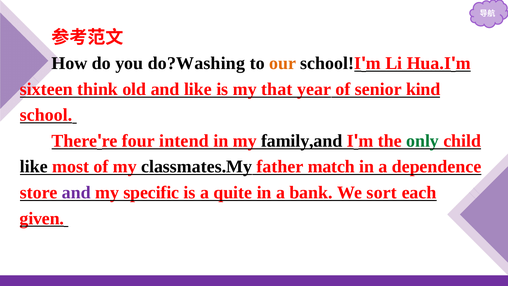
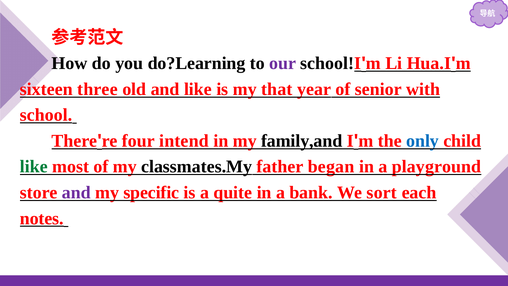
do?Washing: do?Washing -> do?Learning
our colour: orange -> purple
think: think -> three
kind: kind -> with
only colour: green -> blue
like at (34, 167) colour: black -> green
match: match -> began
dependence: dependence -> playground
given: given -> notes
